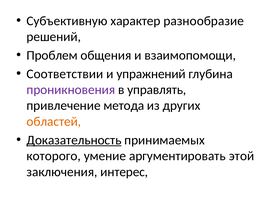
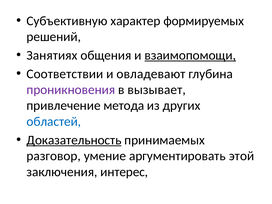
разнообразие: разнообразие -> формируемых
Проблем: Проблем -> Занятиях
взаимопомощи underline: none -> present
упражнений: упражнений -> овладевают
управлять: управлять -> вызывает
областей colour: orange -> blue
которого: которого -> разговор
